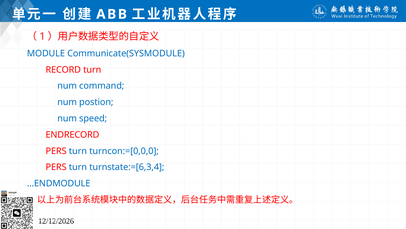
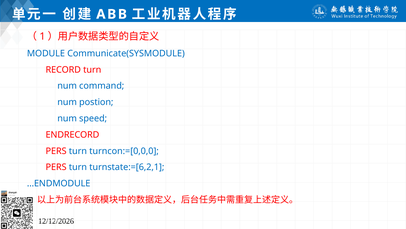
turnstate:=[6,3,4: turnstate:=[6,3,4 -> turnstate:=[6,2,1
